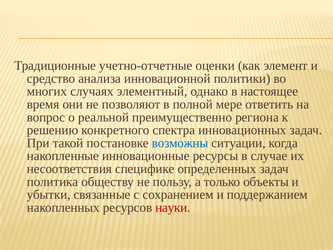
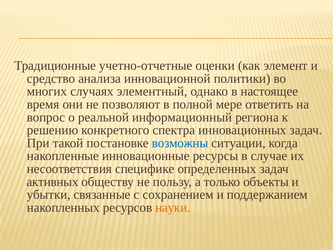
преимущественно: преимущественно -> информационный
политика: политика -> активных
науки colour: red -> orange
